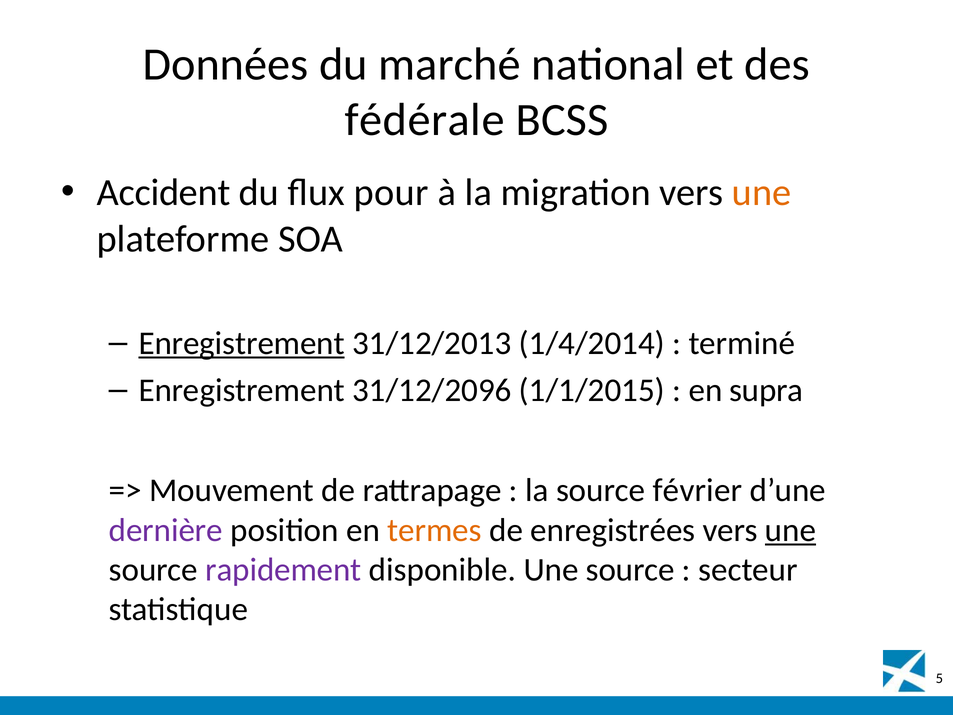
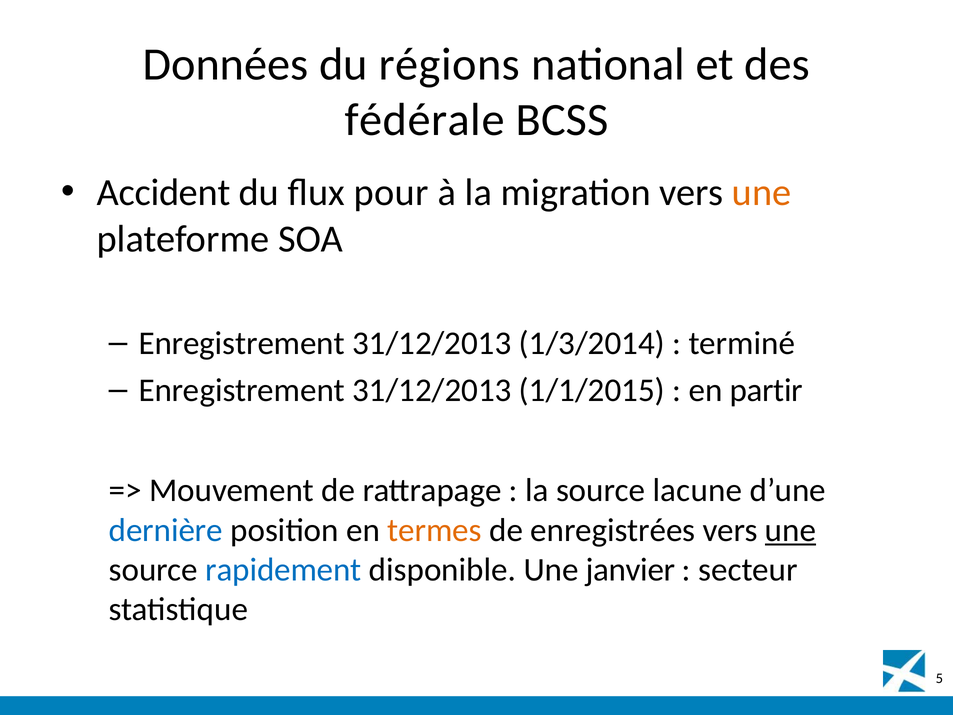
marché: marché -> régions
Enregistrement at (242, 343) underline: present -> none
1/4/2014: 1/4/2014 -> 1/3/2014
31/12/2096 at (432, 390): 31/12/2096 -> 31/12/2013
supra: supra -> partir
février: février -> lacune
dernière colour: purple -> blue
rapidement colour: purple -> blue
disponible Une source: source -> janvier
